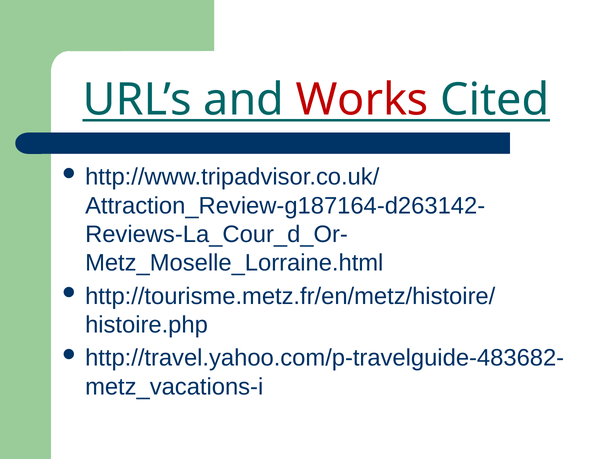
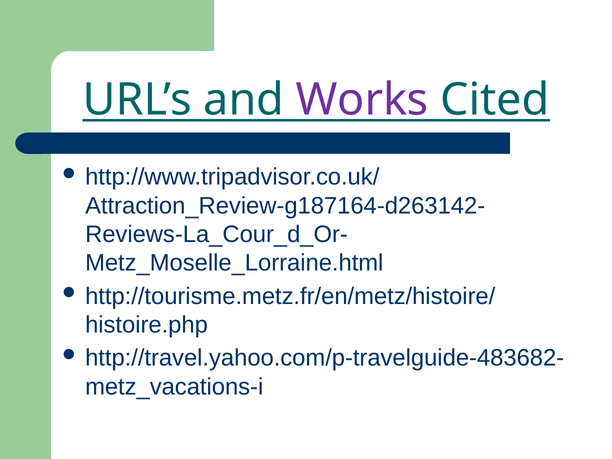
Works colour: red -> purple
